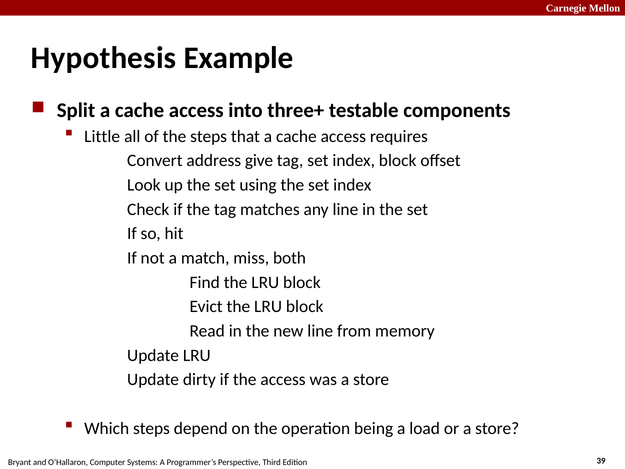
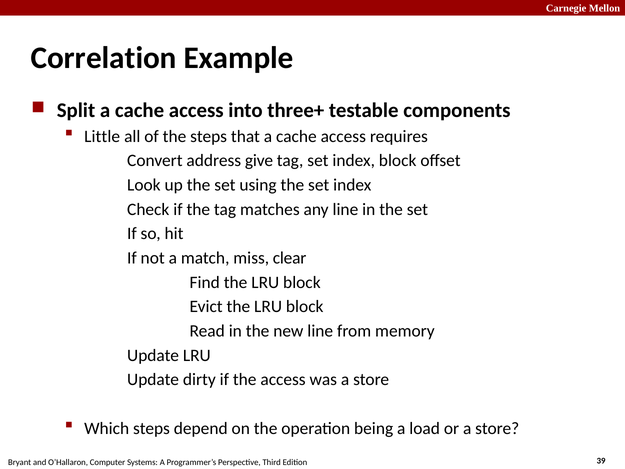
Hypothesis: Hypothesis -> Correlation
both: both -> clear
